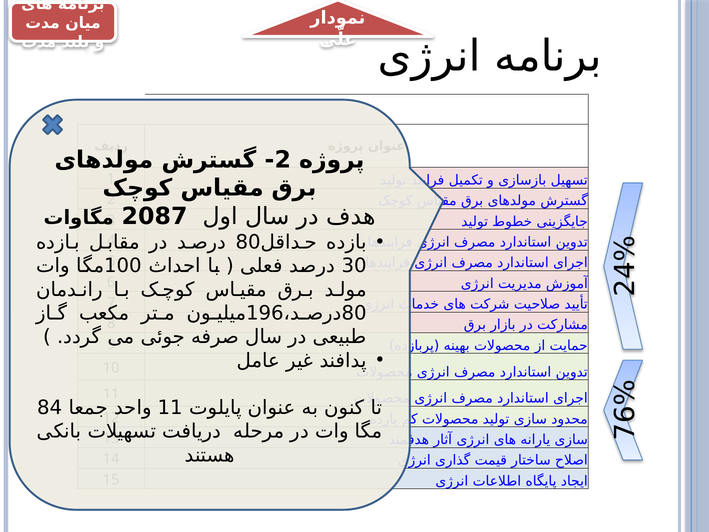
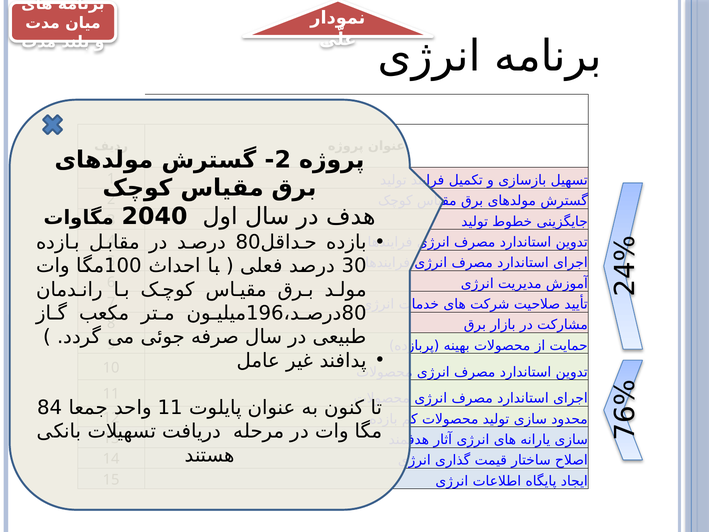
2087: 2087 -> 2040
